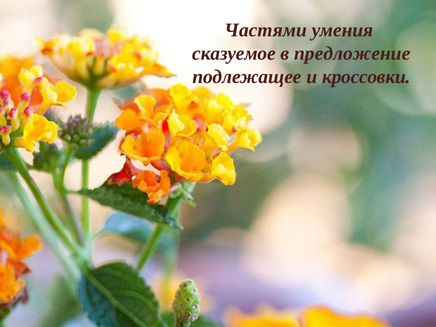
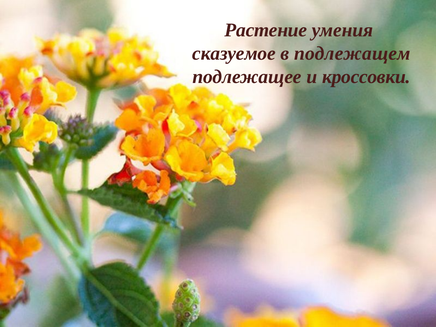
Частями: Частями -> Растение
предложение: предложение -> подлежащем
